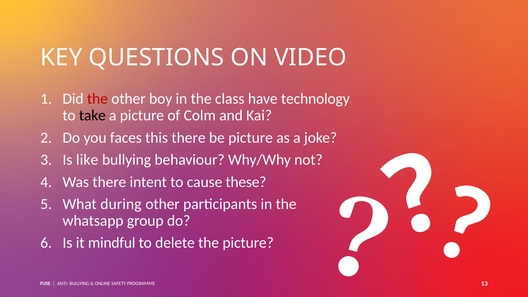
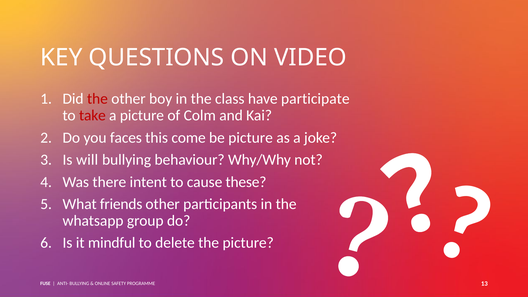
technology: technology -> participate
take colour: black -> red
this there: there -> come
like: like -> will
during: during -> friends
